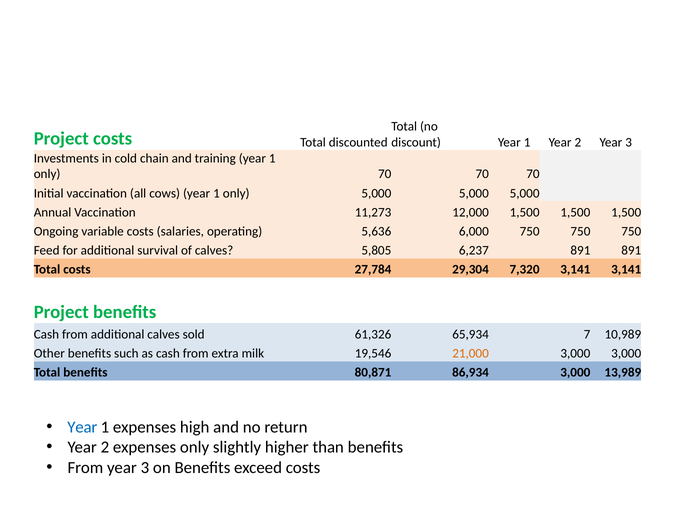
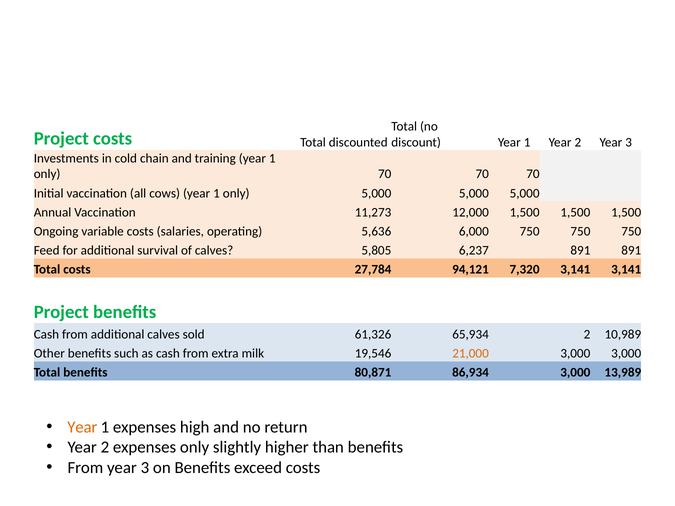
29,304: 29,304 -> 94,121
65,934 7: 7 -> 2
Year at (82, 427) colour: blue -> orange
